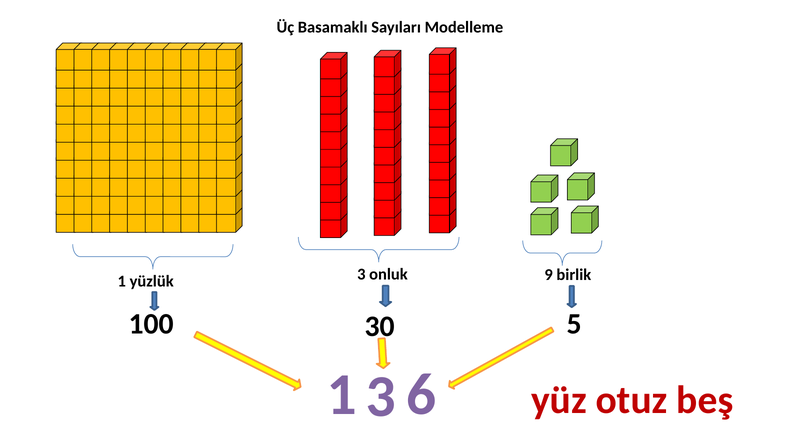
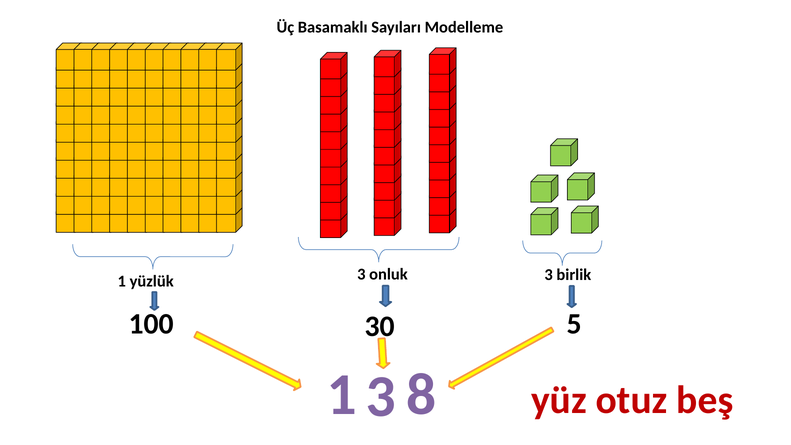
onluk 9: 9 -> 3
6: 6 -> 8
